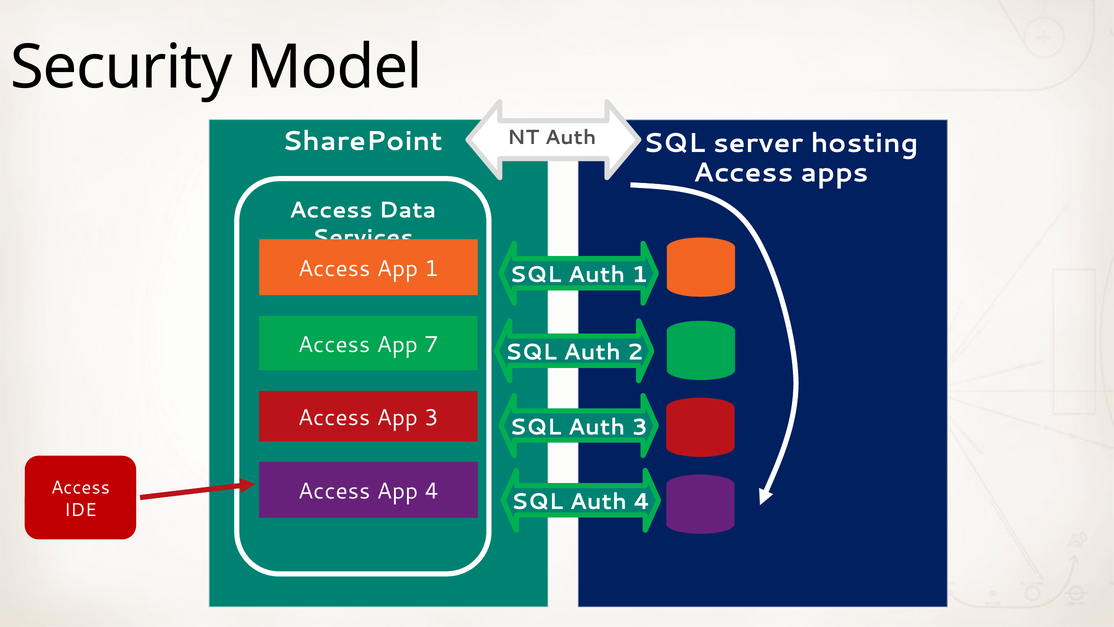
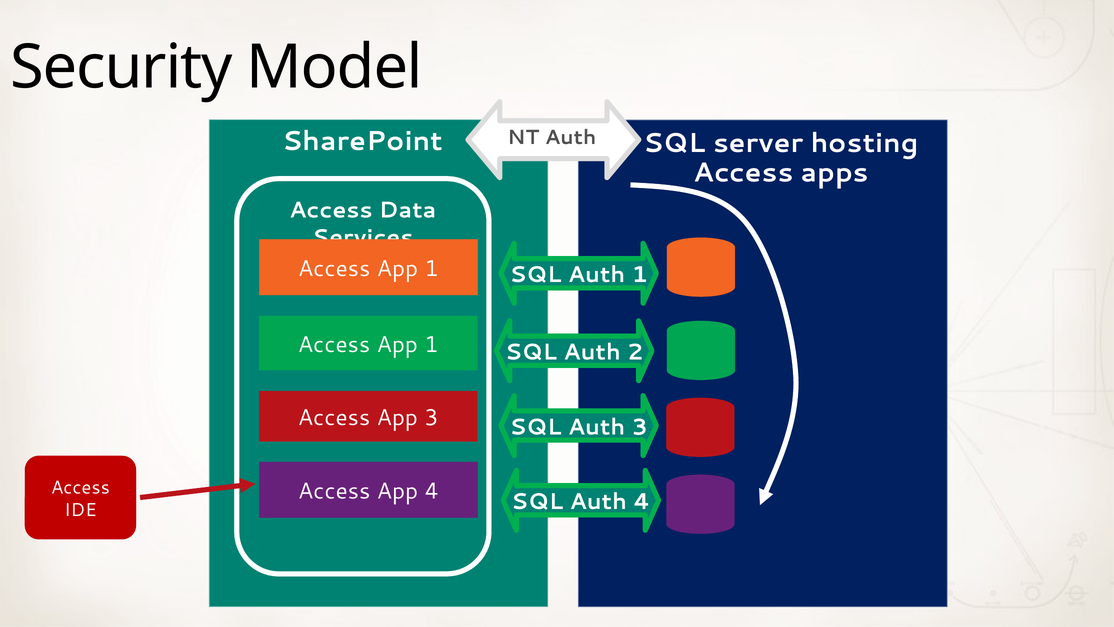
7 at (431, 344): 7 -> 1
